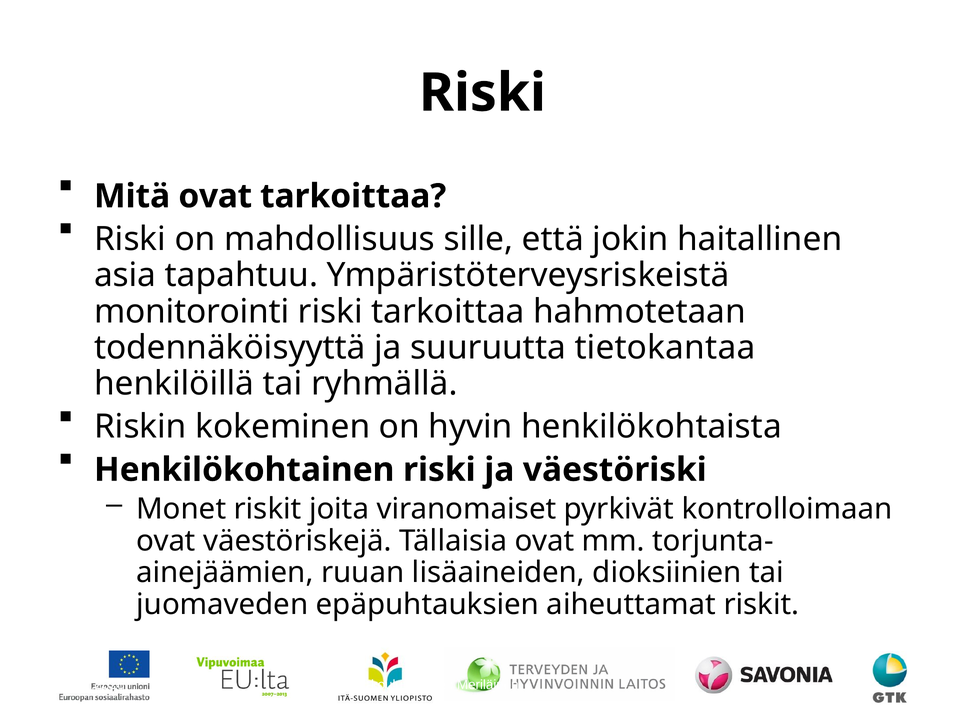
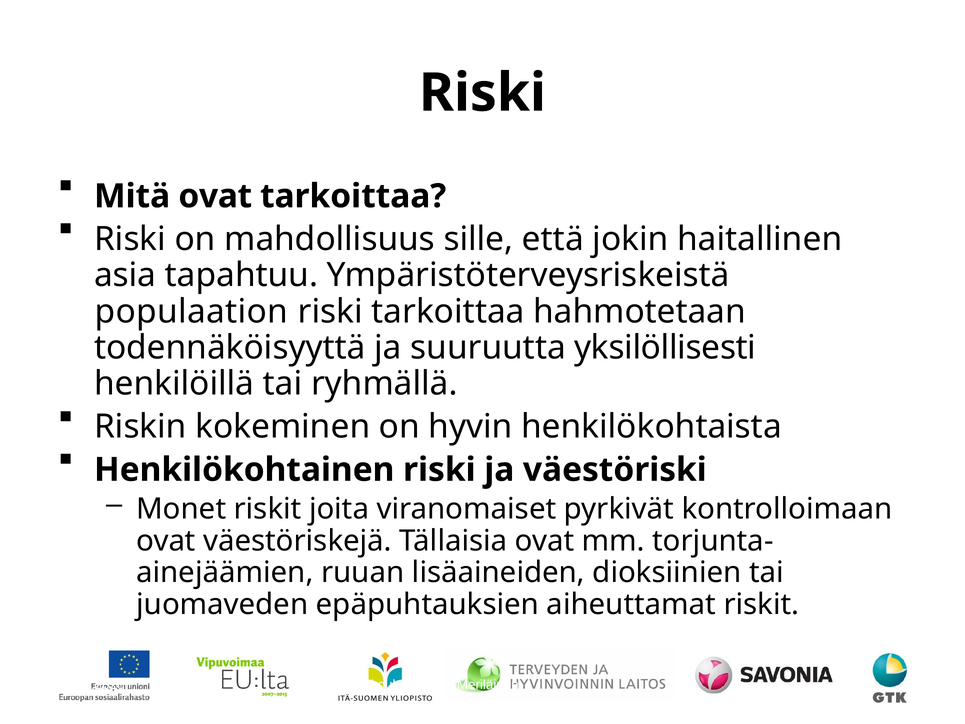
monitorointi: monitorointi -> populaation
tietokantaa: tietokantaa -> yksilöllisesti
